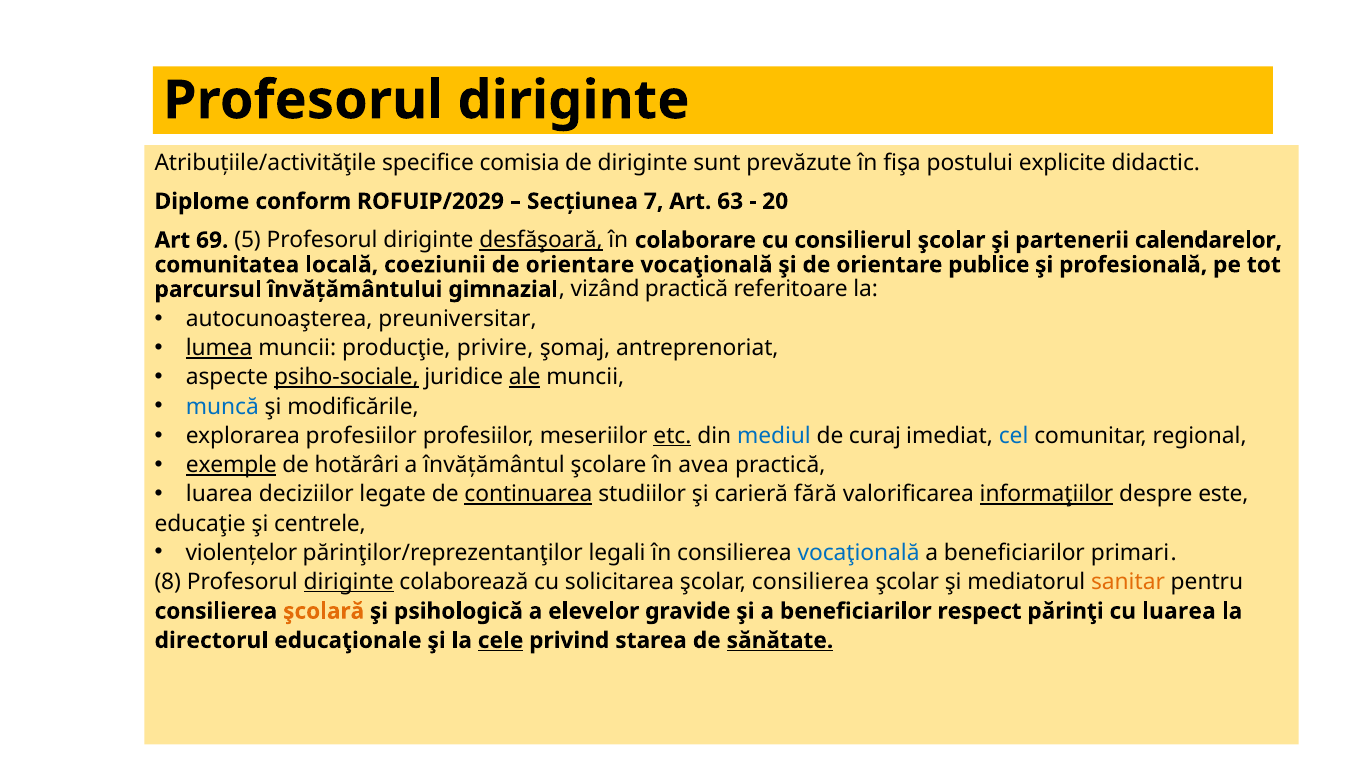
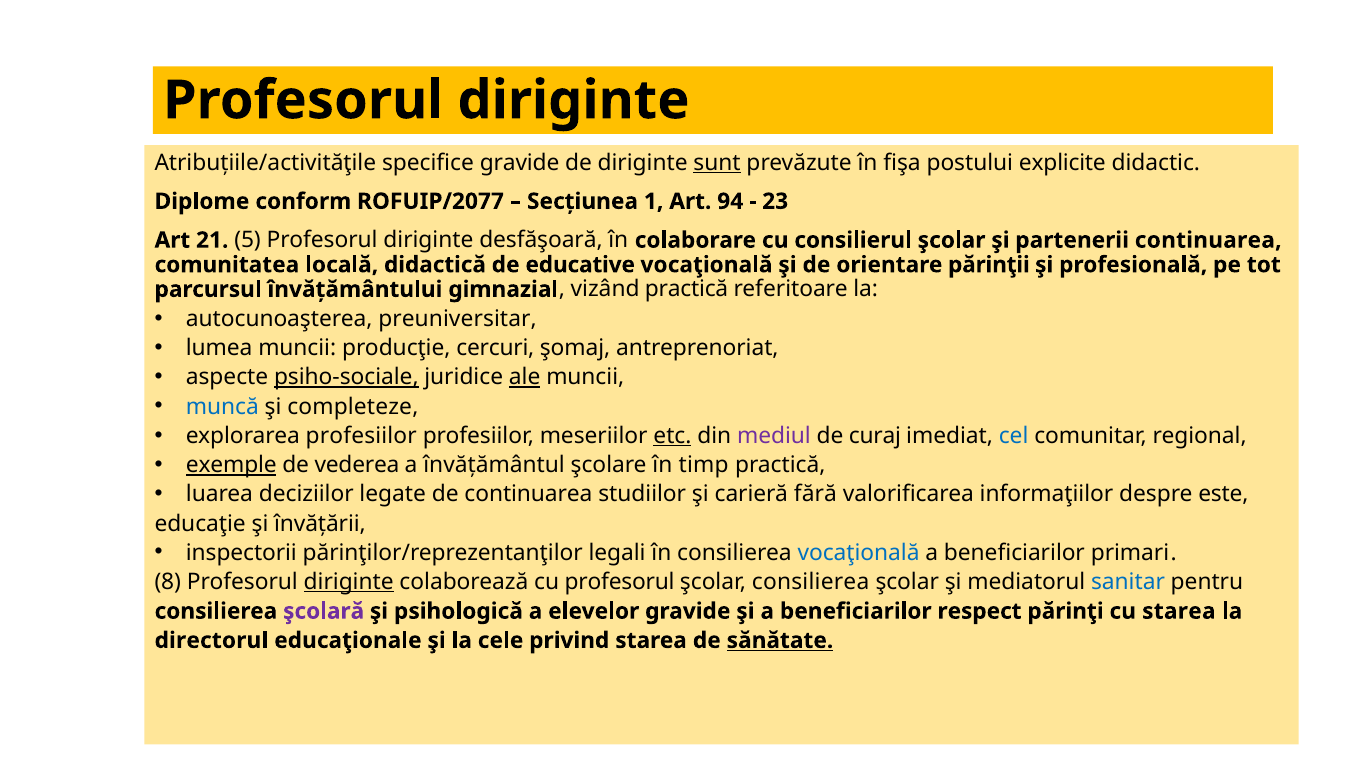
specifice comisia: comisia -> gravide
sunt underline: none -> present
ROFUIP/2029: ROFUIP/2029 -> ROFUIP/2077
7: 7 -> 1
63: 63 -> 94
20: 20 -> 23
69: 69 -> 21
desfăşoară underline: present -> none
partenerii calendarelor: calendarelor -> continuarea
coeziunii: coeziunii -> didactică
orientare at (580, 265): orientare -> educative
publice: publice -> părinţii
lumea underline: present -> none
privire: privire -> cercuri
modificările: modificările -> completeze
mediul colour: blue -> purple
hotărâri: hotărâri -> vederea
avea: avea -> timp
continuarea at (528, 494) underline: present -> none
informaţiilor underline: present -> none
centrele: centrele -> învățării
violențelor: violențelor -> inspectorii
cu solicitarea: solicitarea -> profesorul
sanitar colour: orange -> blue
şcolară colour: orange -> purple
cu luarea: luarea -> starea
cele underline: present -> none
